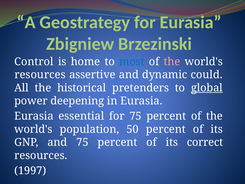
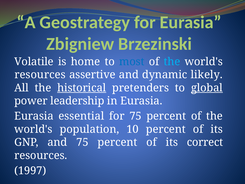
Control: Control -> Volatile
the at (172, 62) colour: pink -> light blue
could: could -> likely
historical underline: none -> present
deepening: deepening -> leadership
50: 50 -> 10
